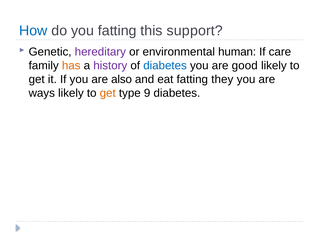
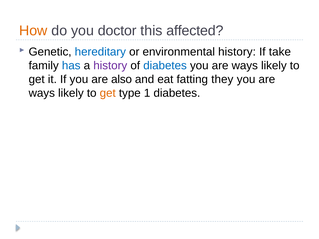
How colour: blue -> orange
you fatting: fatting -> doctor
support: support -> affected
hereditary colour: purple -> blue
environmental human: human -> history
care: care -> take
has colour: orange -> blue
good at (245, 66): good -> ways
9: 9 -> 1
